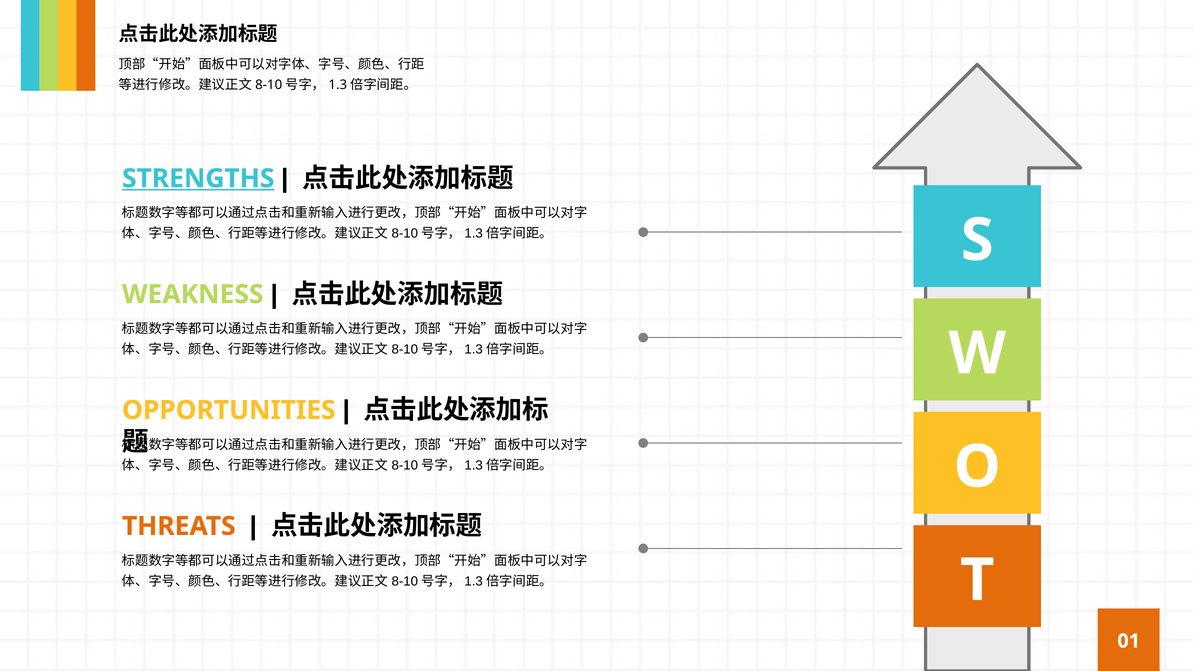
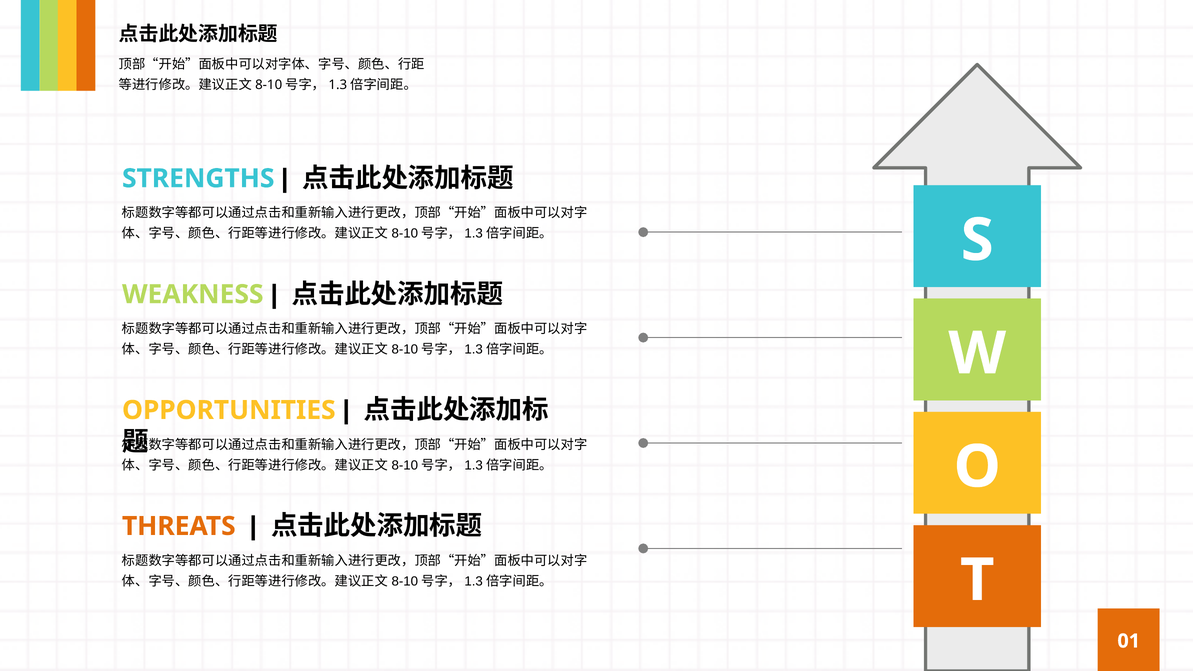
STRENGTHS underline: present -> none
